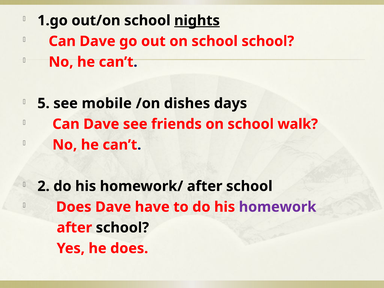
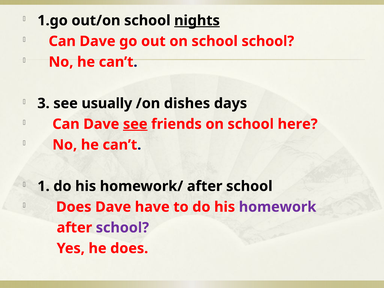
5: 5 -> 3
mobile: mobile -> usually
see at (135, 124) underline: none -> present
walk: walk -> here
2: 2 -> 1
school at (122, 228) colour: black -> purple
